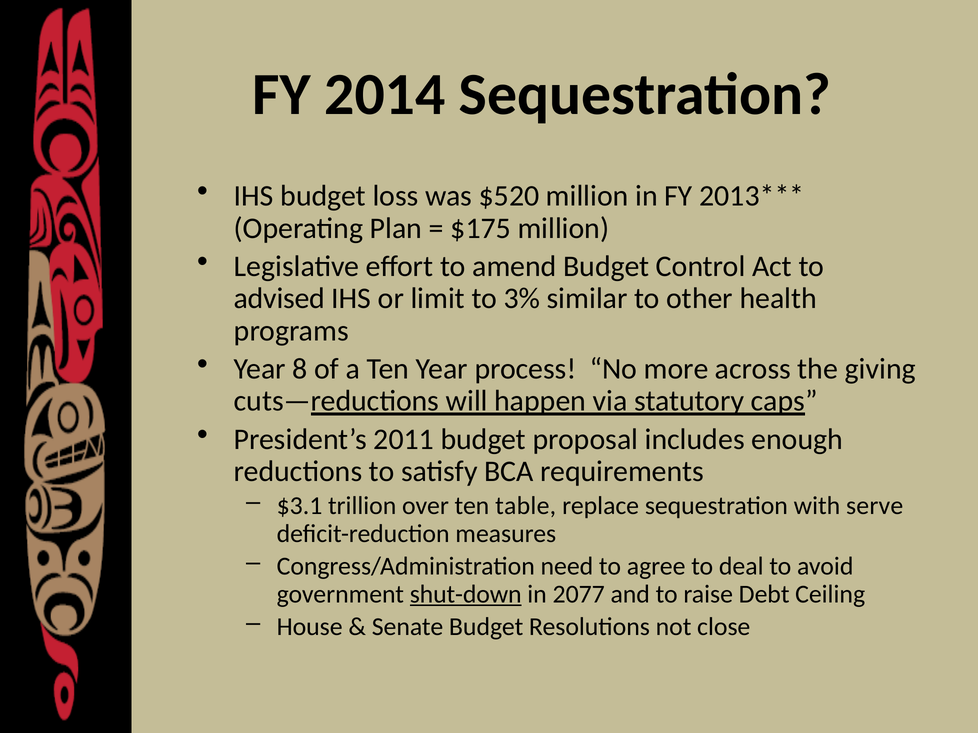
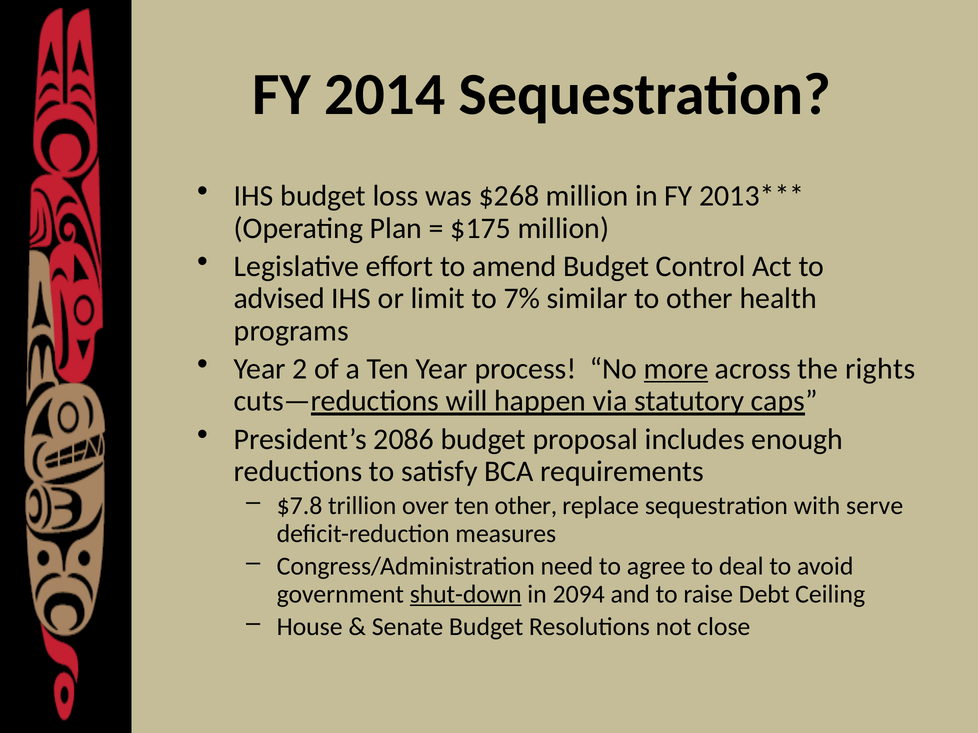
$520: $520 -> $268
3%: 3% -> 7%
8: 8 -> 2
more underline: none -> present
giving: giving -> rights
2011: 2011 -> 2086
$3.1: $3.1 -> $7.8
ten table: table -> other
2077: 2077 -> 2094
